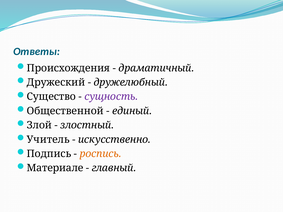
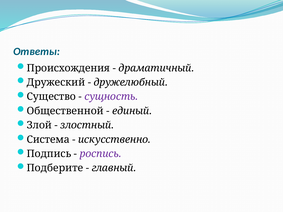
Учитель: Учитель -> Система
роспись colour: orange -> purple
Материале: Материале -> Подберите
